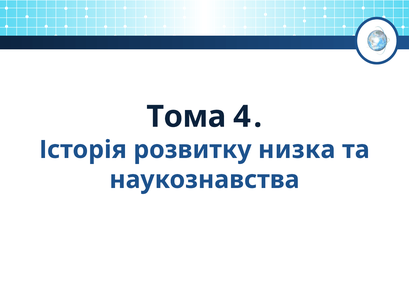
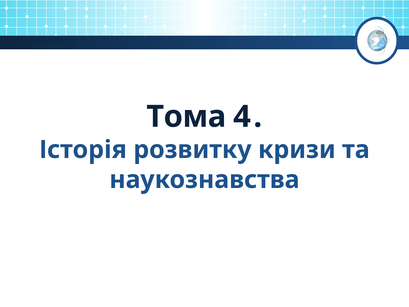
низка: низка -> кризи
